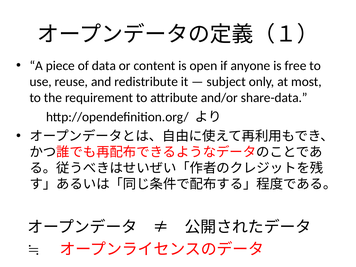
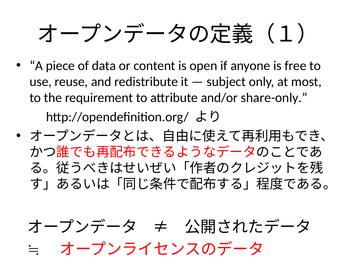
share-data: share-data -> share-only
